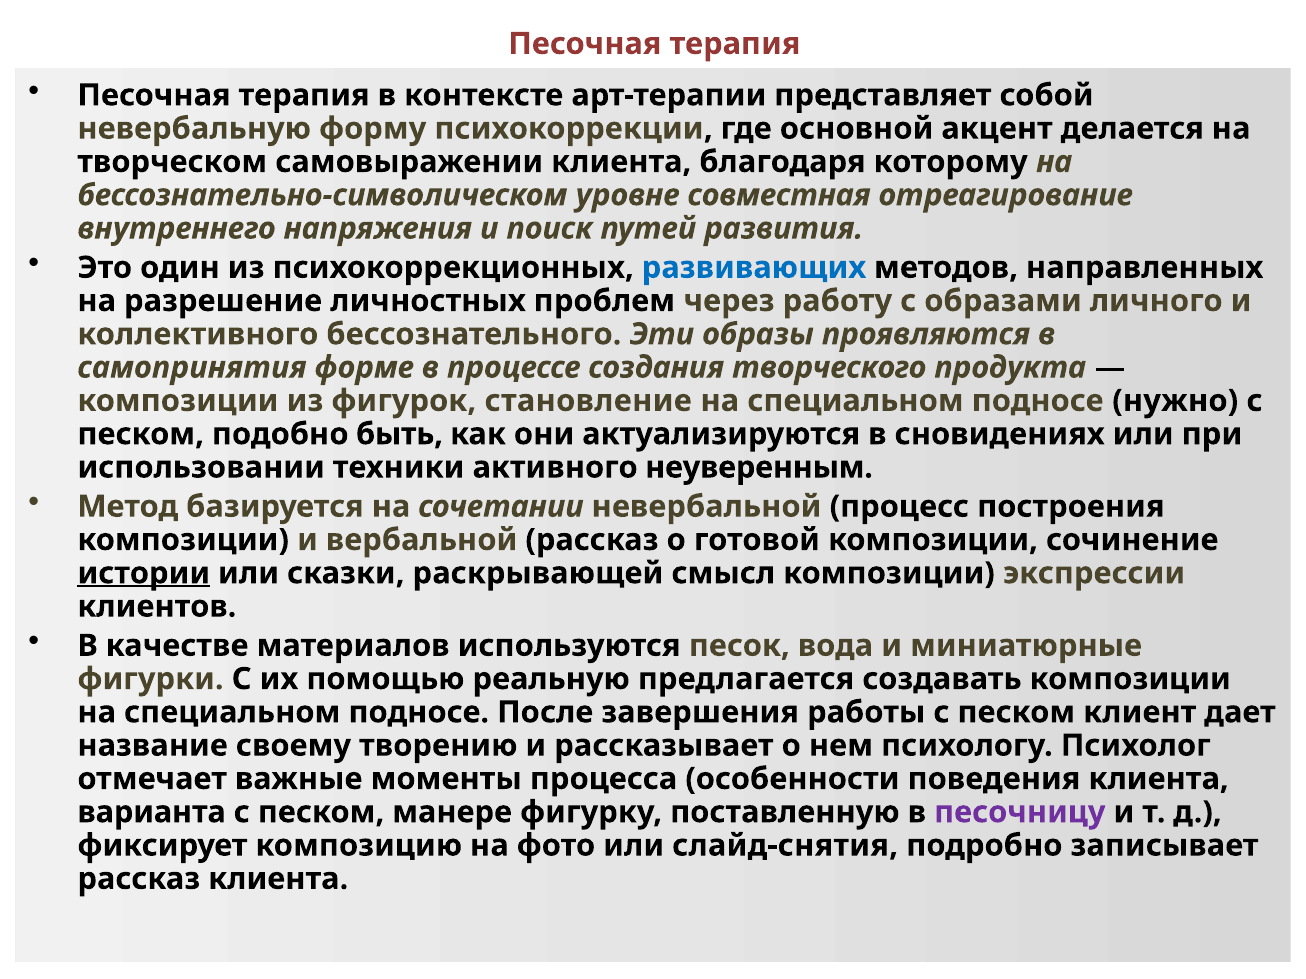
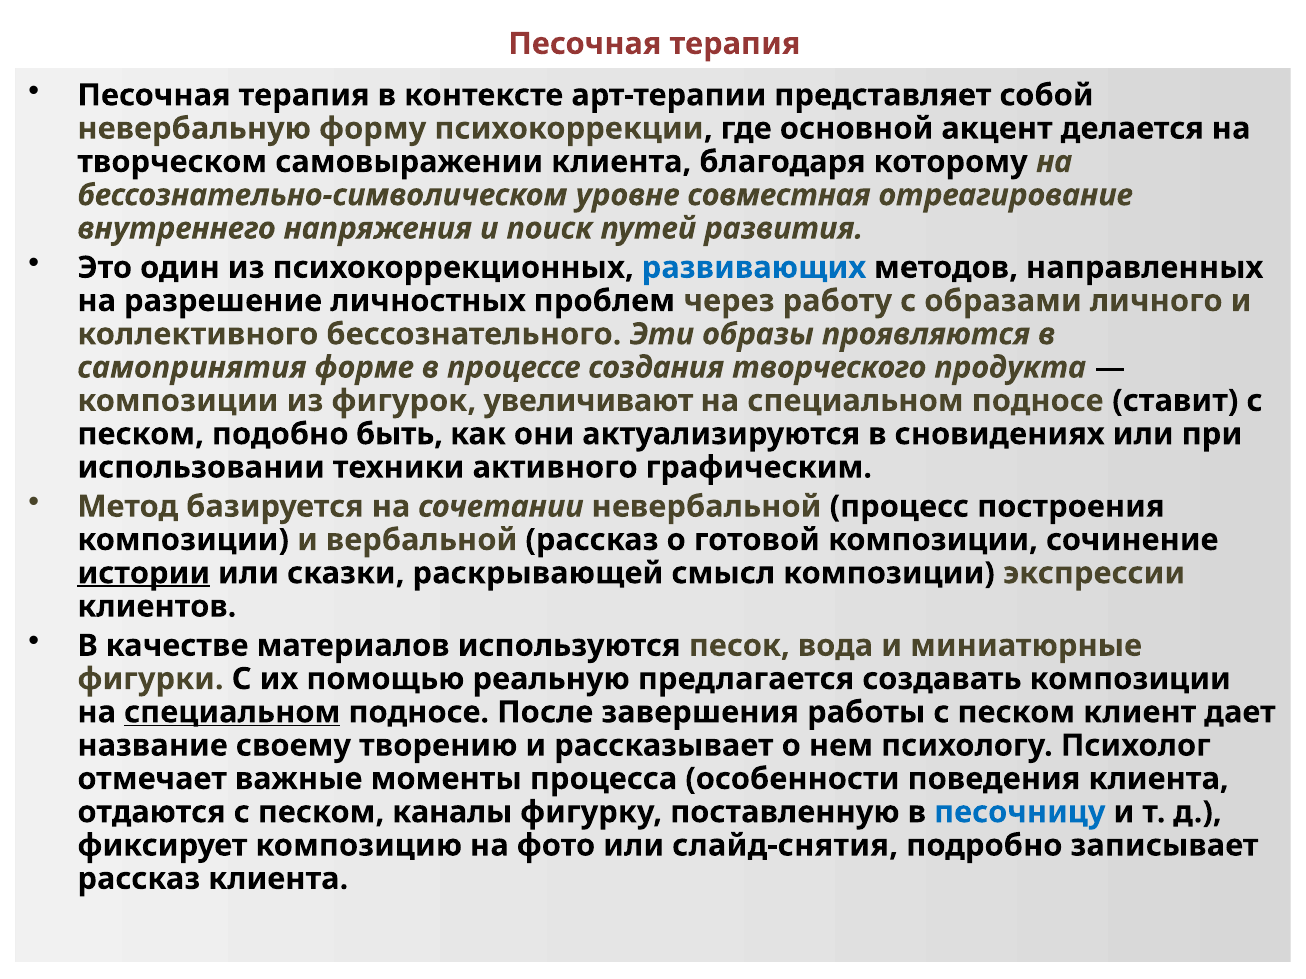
становление: становление -> увеличивают
нужно: нужно -> ставит
неуверенным: неуверенным -> графическим
специальном at (232, 713) underline: none -> present
варианта: варианта -> отдаются
манере: манере -> каналы
песочницу colour: purple -> blue
